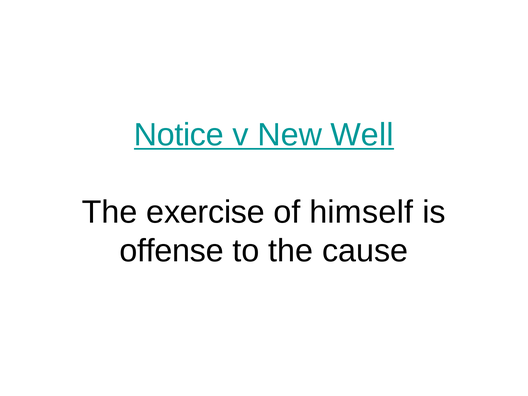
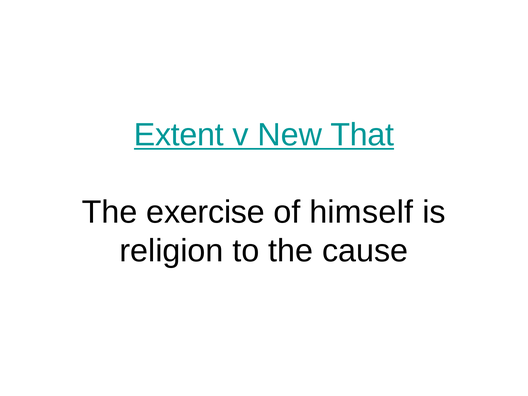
Notice: Notice -> Extent
Well: Well -> That
offense: offense -> religion
